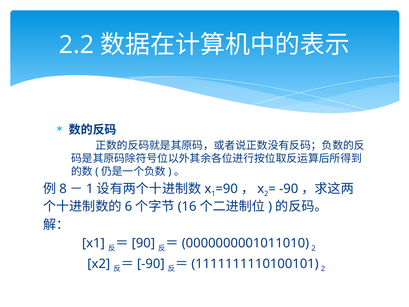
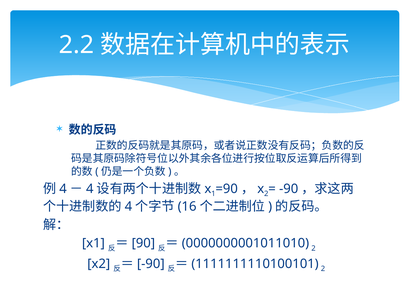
8 at (63, 189): 8 -> 4
1 at (90, 189): 1 -> 4
6 at (128, 206): 6 -> 4
